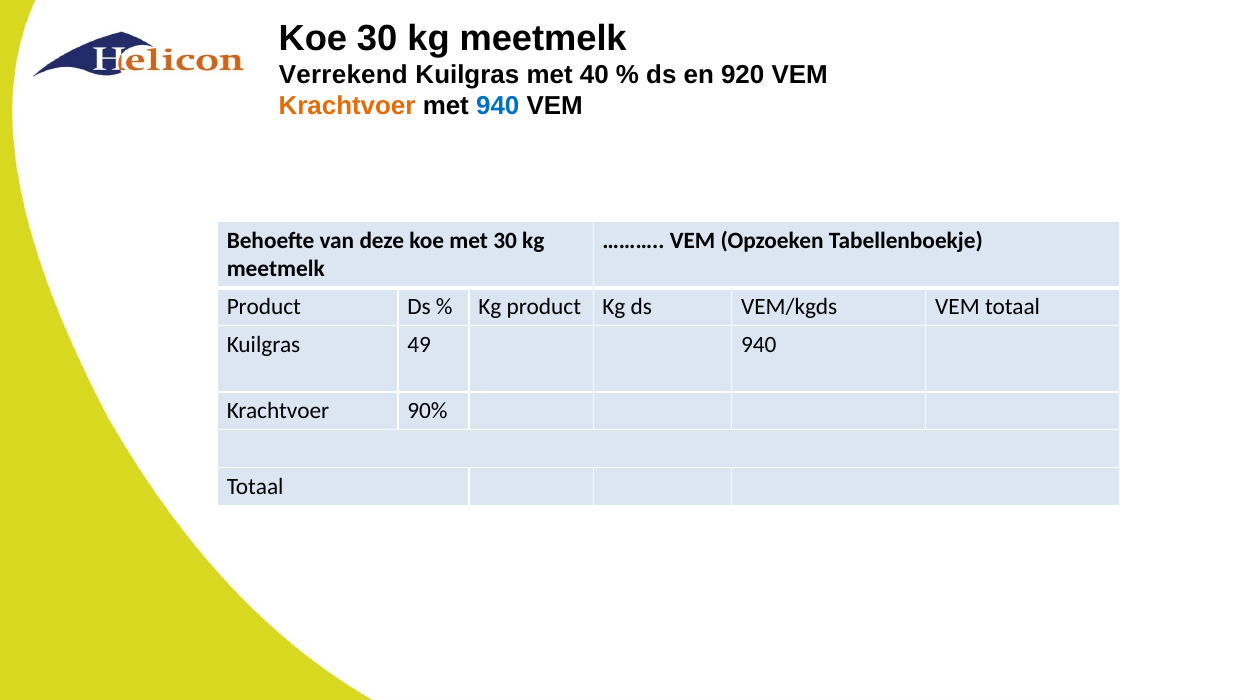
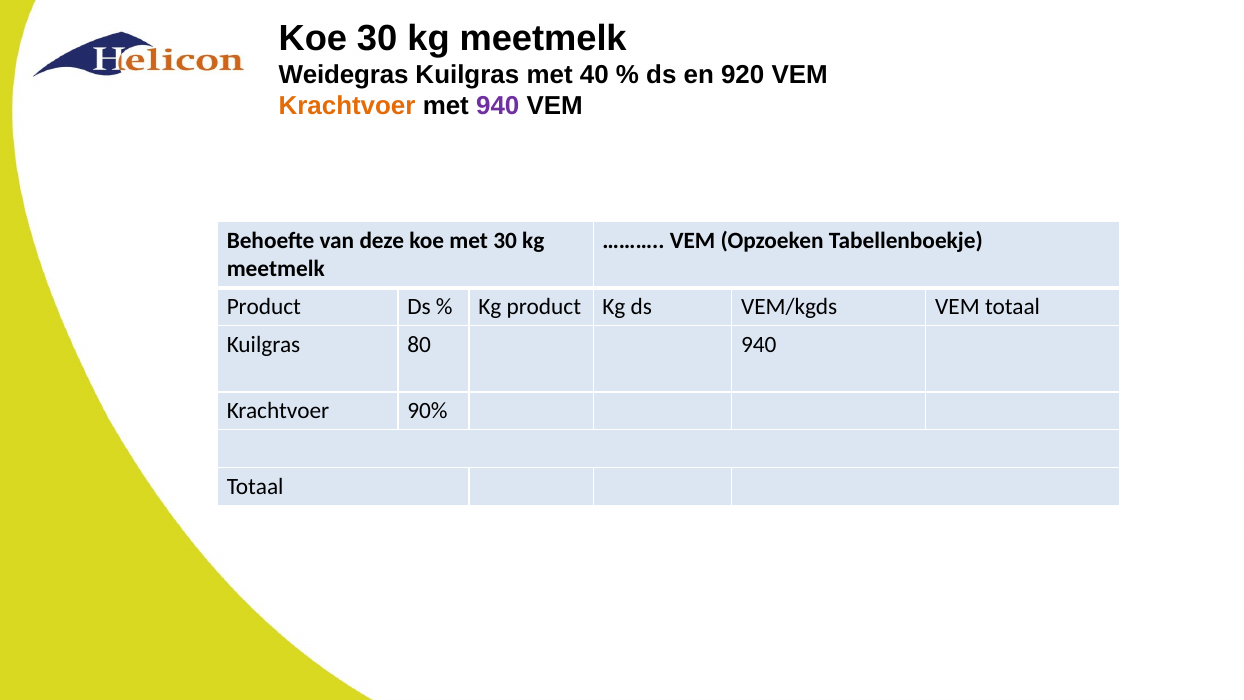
Verrekend: Verrekend -> Weidegras
940 at (498, 106) colour: blue -> purple
49: 49 -> 80
